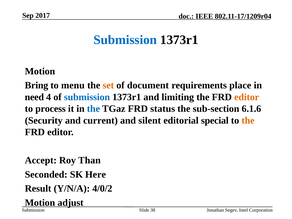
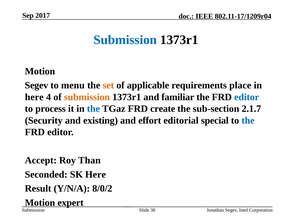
Bring at (36, 85): Bring -> Segev
document: document -> applicable
need at (34, 97): need -> here
submission at (87, 97) colour: blue -> orange
limiting: limiting -> familiar
editor at (247, 97) colour: orange -> blue
status: status -> create
6.1.6: 6.1.6 -> 2.1.7
current: current -> existing
silent: silent -> effort
the at (248, 120) colour: orange -> blue
4/0/2: 4/0/2 -> 8/0/2
adjust: adjust -> expert
